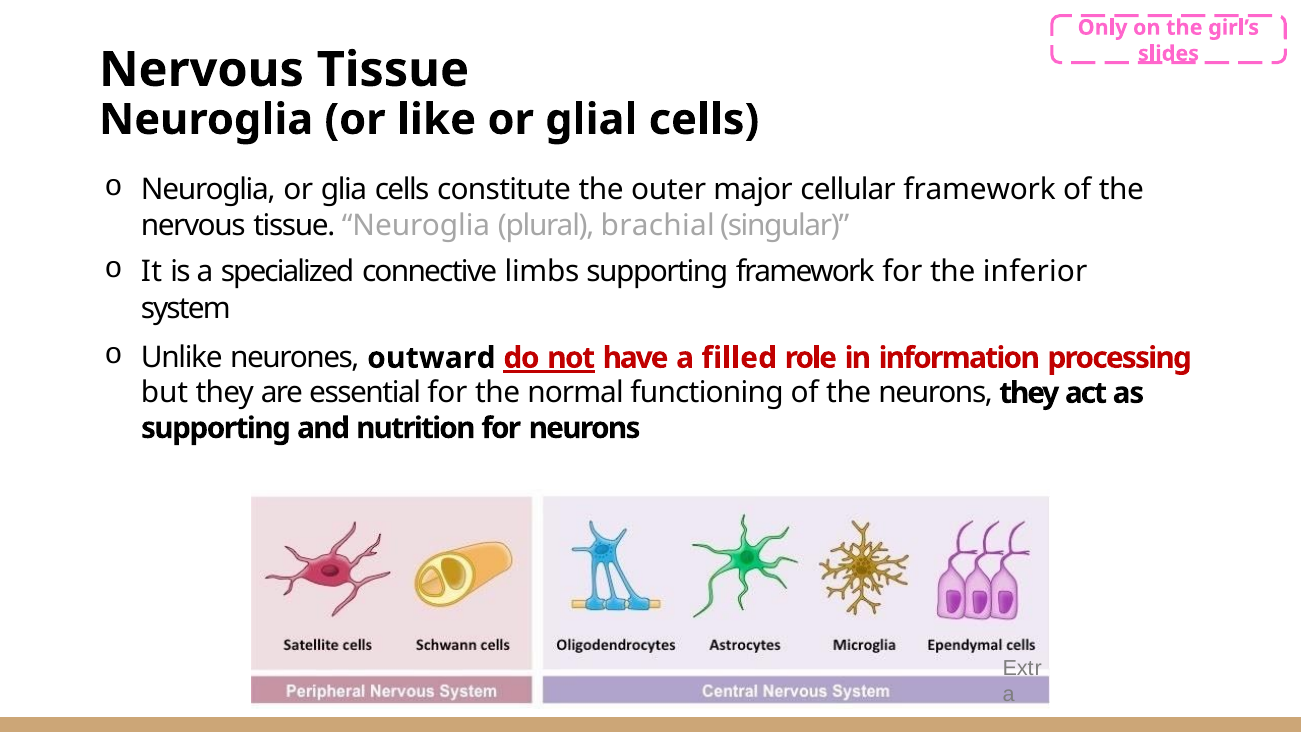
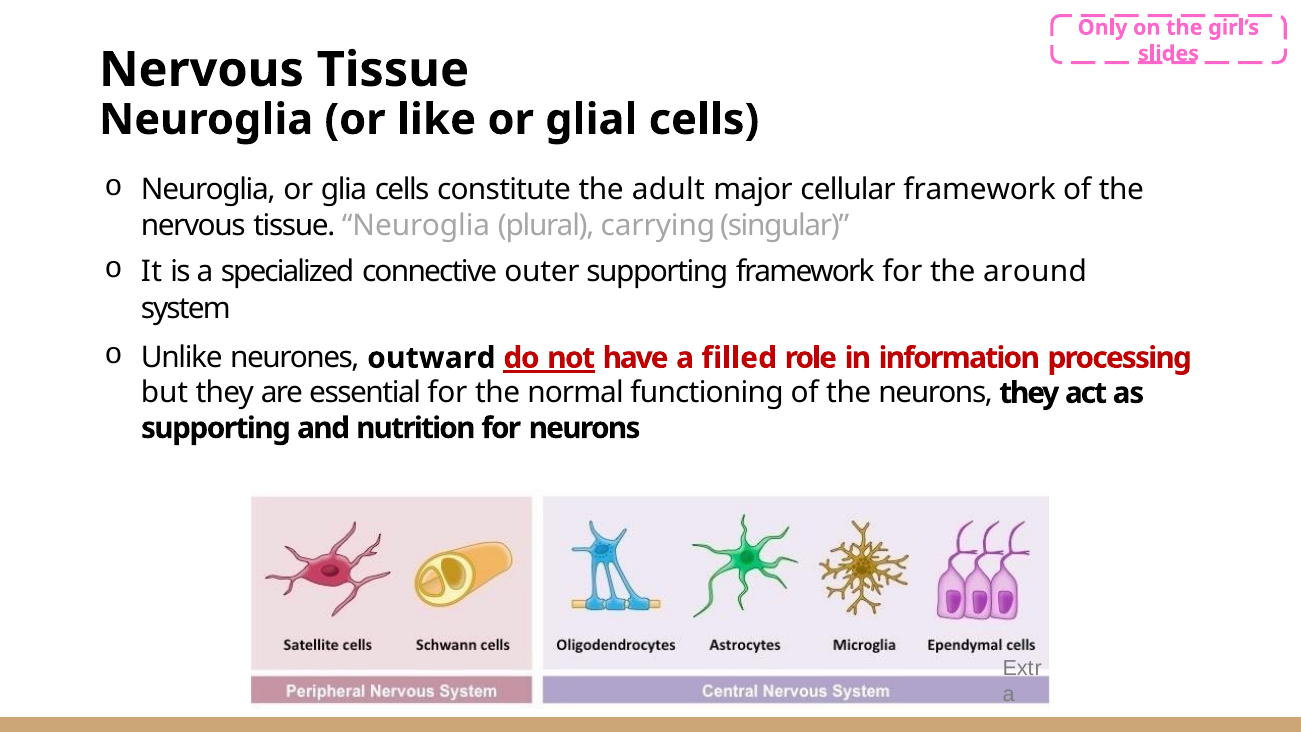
outer: outer -> adult
brachial: brachial -> carrying
limbs: limbs -> outer
inferior: inferior -> around
